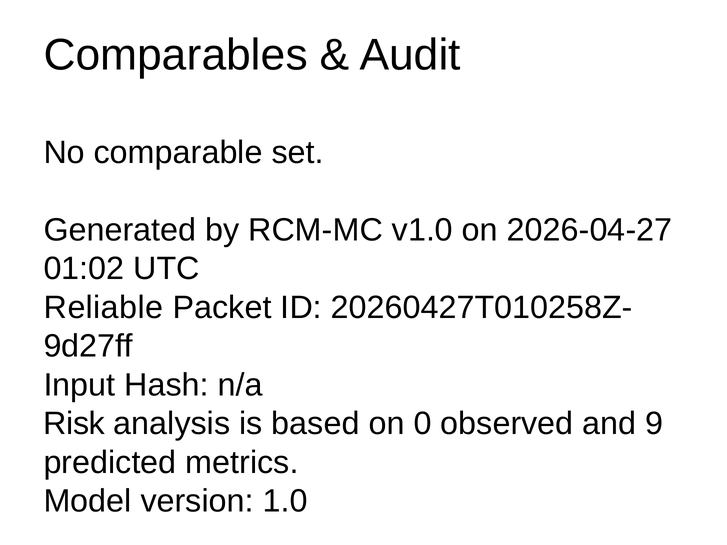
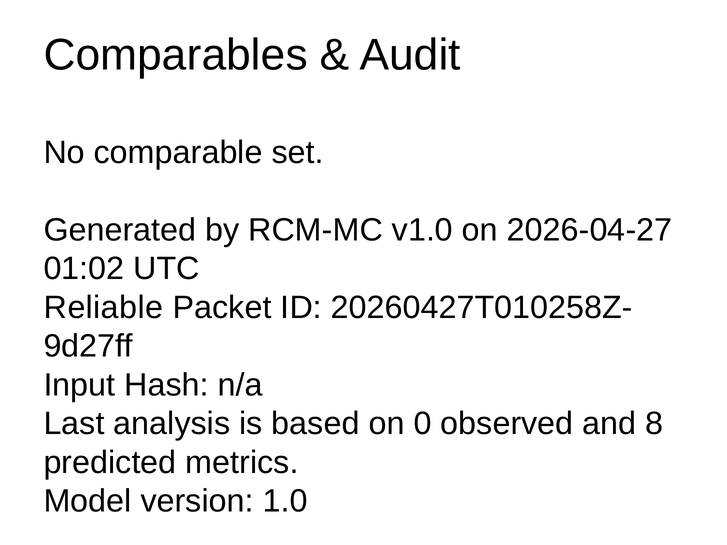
Risk: Risk -> Last
9: 9 -> 8
